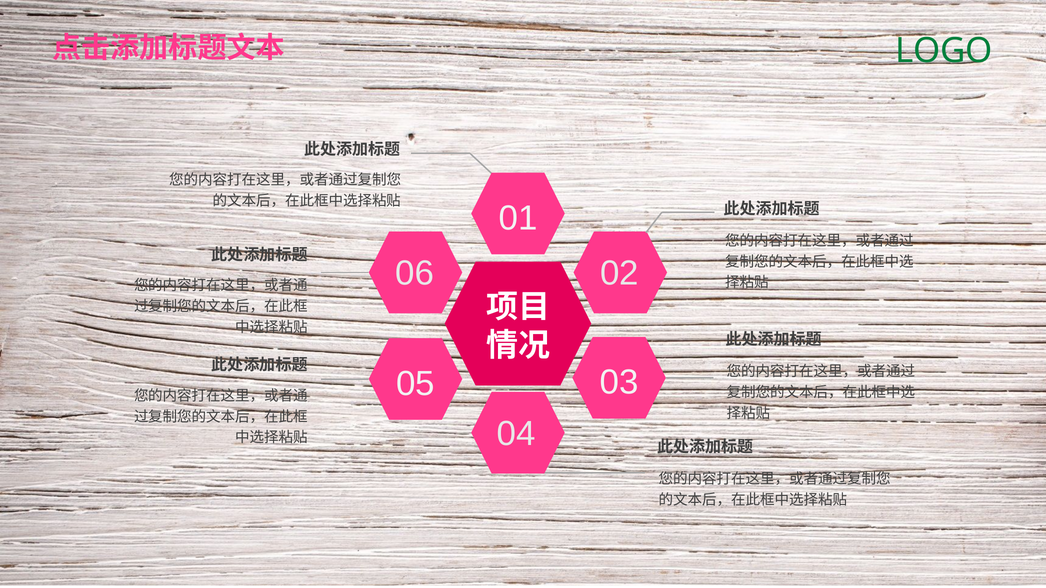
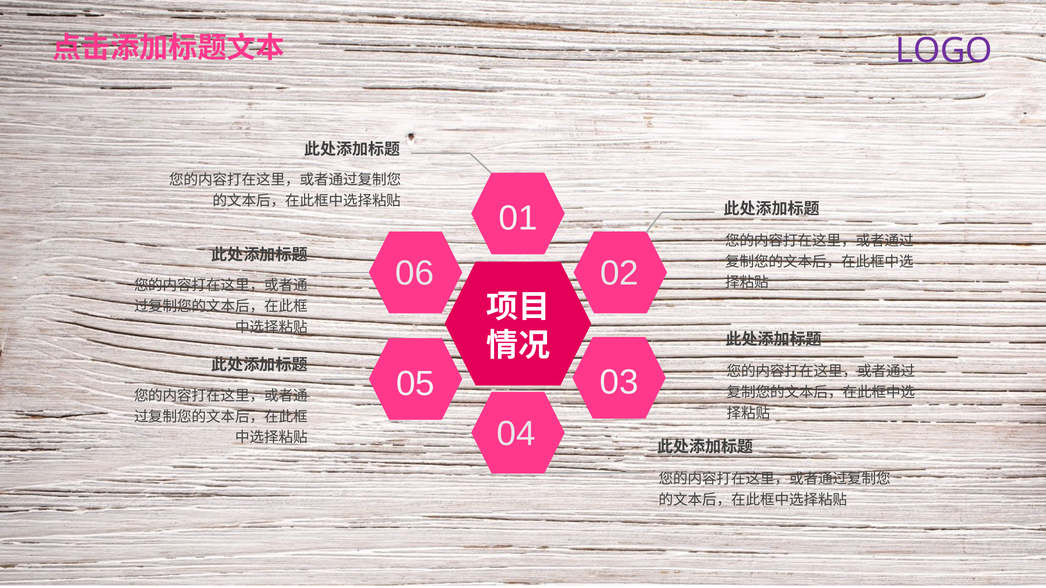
LOGO colour: green -> purple
